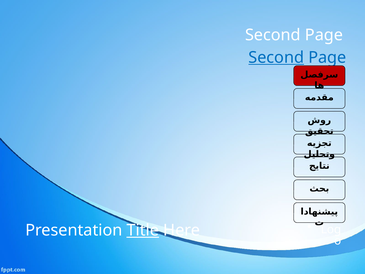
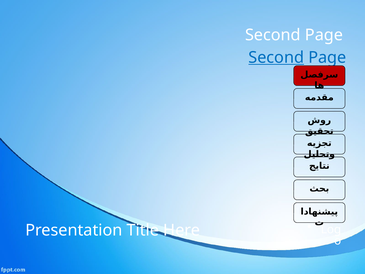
Title underline: present -> none
